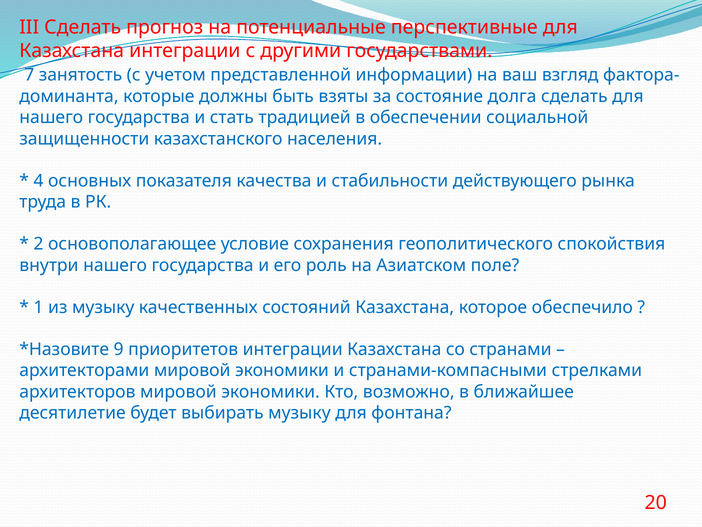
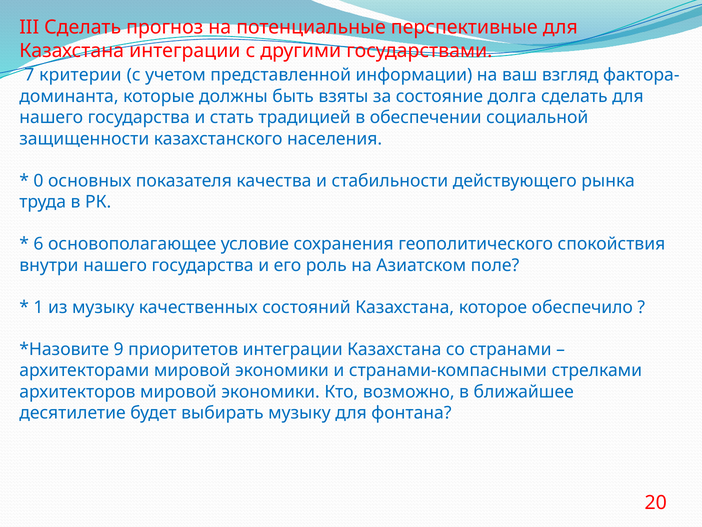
занятость: занятость -> критерии
4: 4 -> 0
2: 2 -> 6
